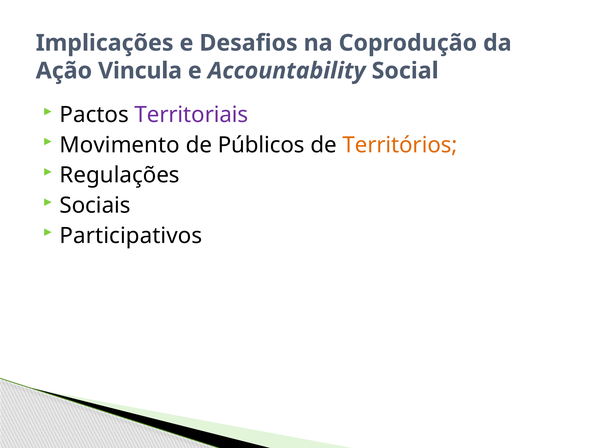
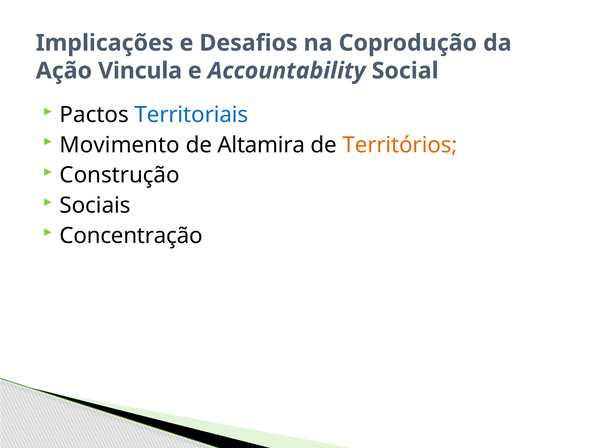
Territoriais colour: purple -> blue
Públicos: Públicos -> Altamira
Regulações: Regulações -> Construção
Participativos: Participativos -> Concentração
